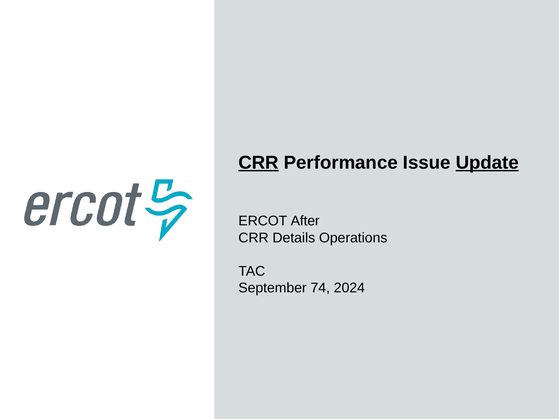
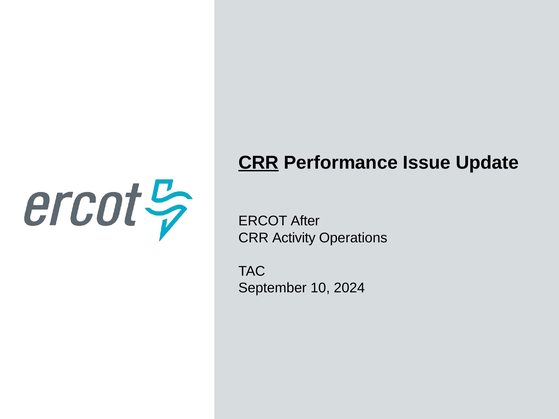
Update underline: present -> none
Details: Details -> Activity
74: 74 -> 10
